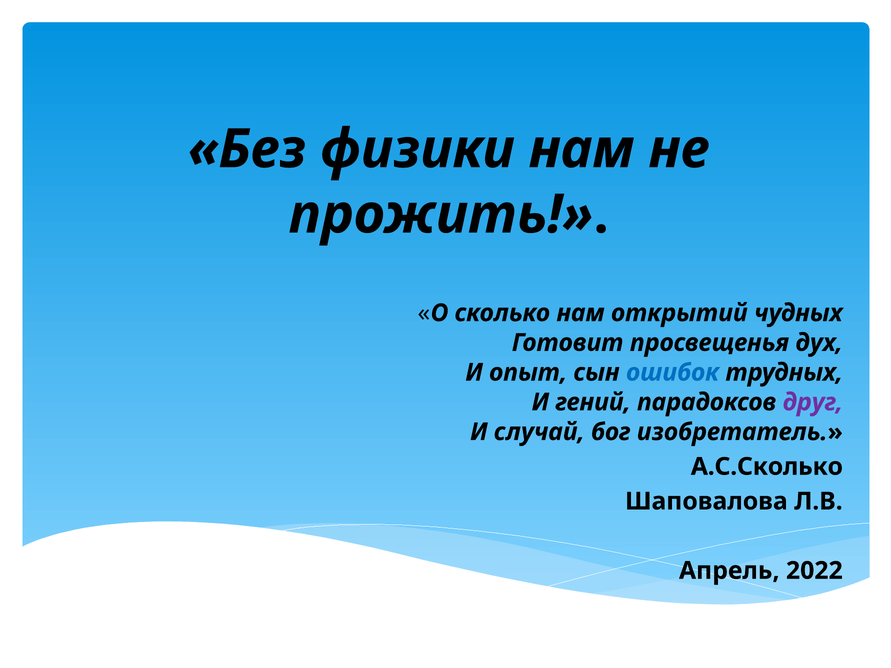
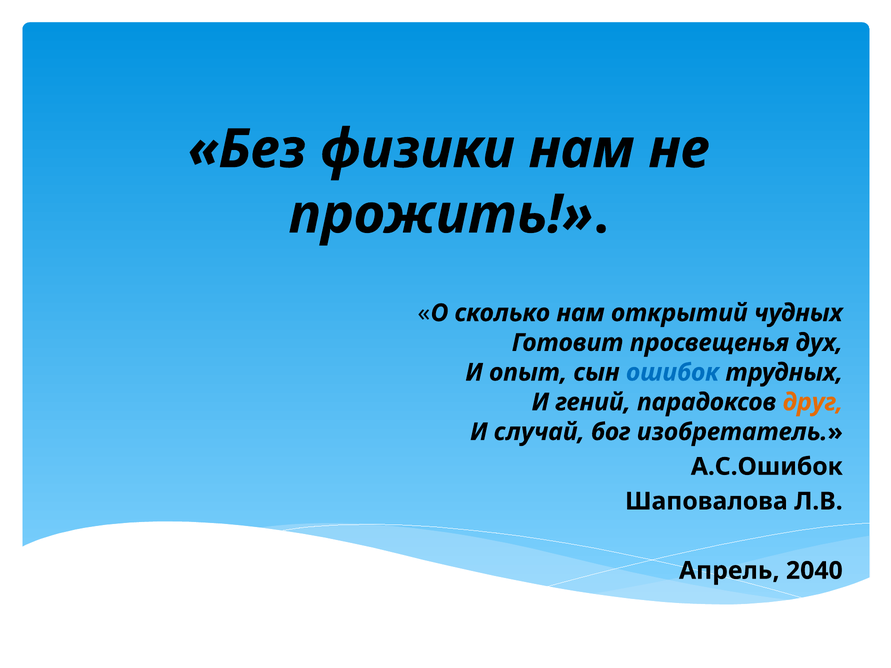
друг colour: purple -> orange
А.С.Сколько: А.С.Сколько -> А.С.Ошибок
2022: 2022 -> 2040
